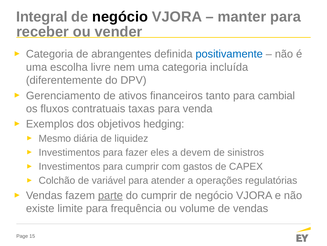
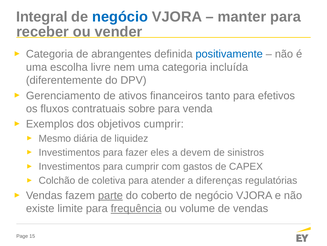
negócio at (120, 17) colour: black -> blue
cambial: cambial -> efetivos
taxas: taxas -> sobre
objetivos hedging: hedging -> cumprir
variável: variável -> coletiva
operações: operações -> diferenças
do cumprir: cumprir -> coberto
frequência underline: none -> present
